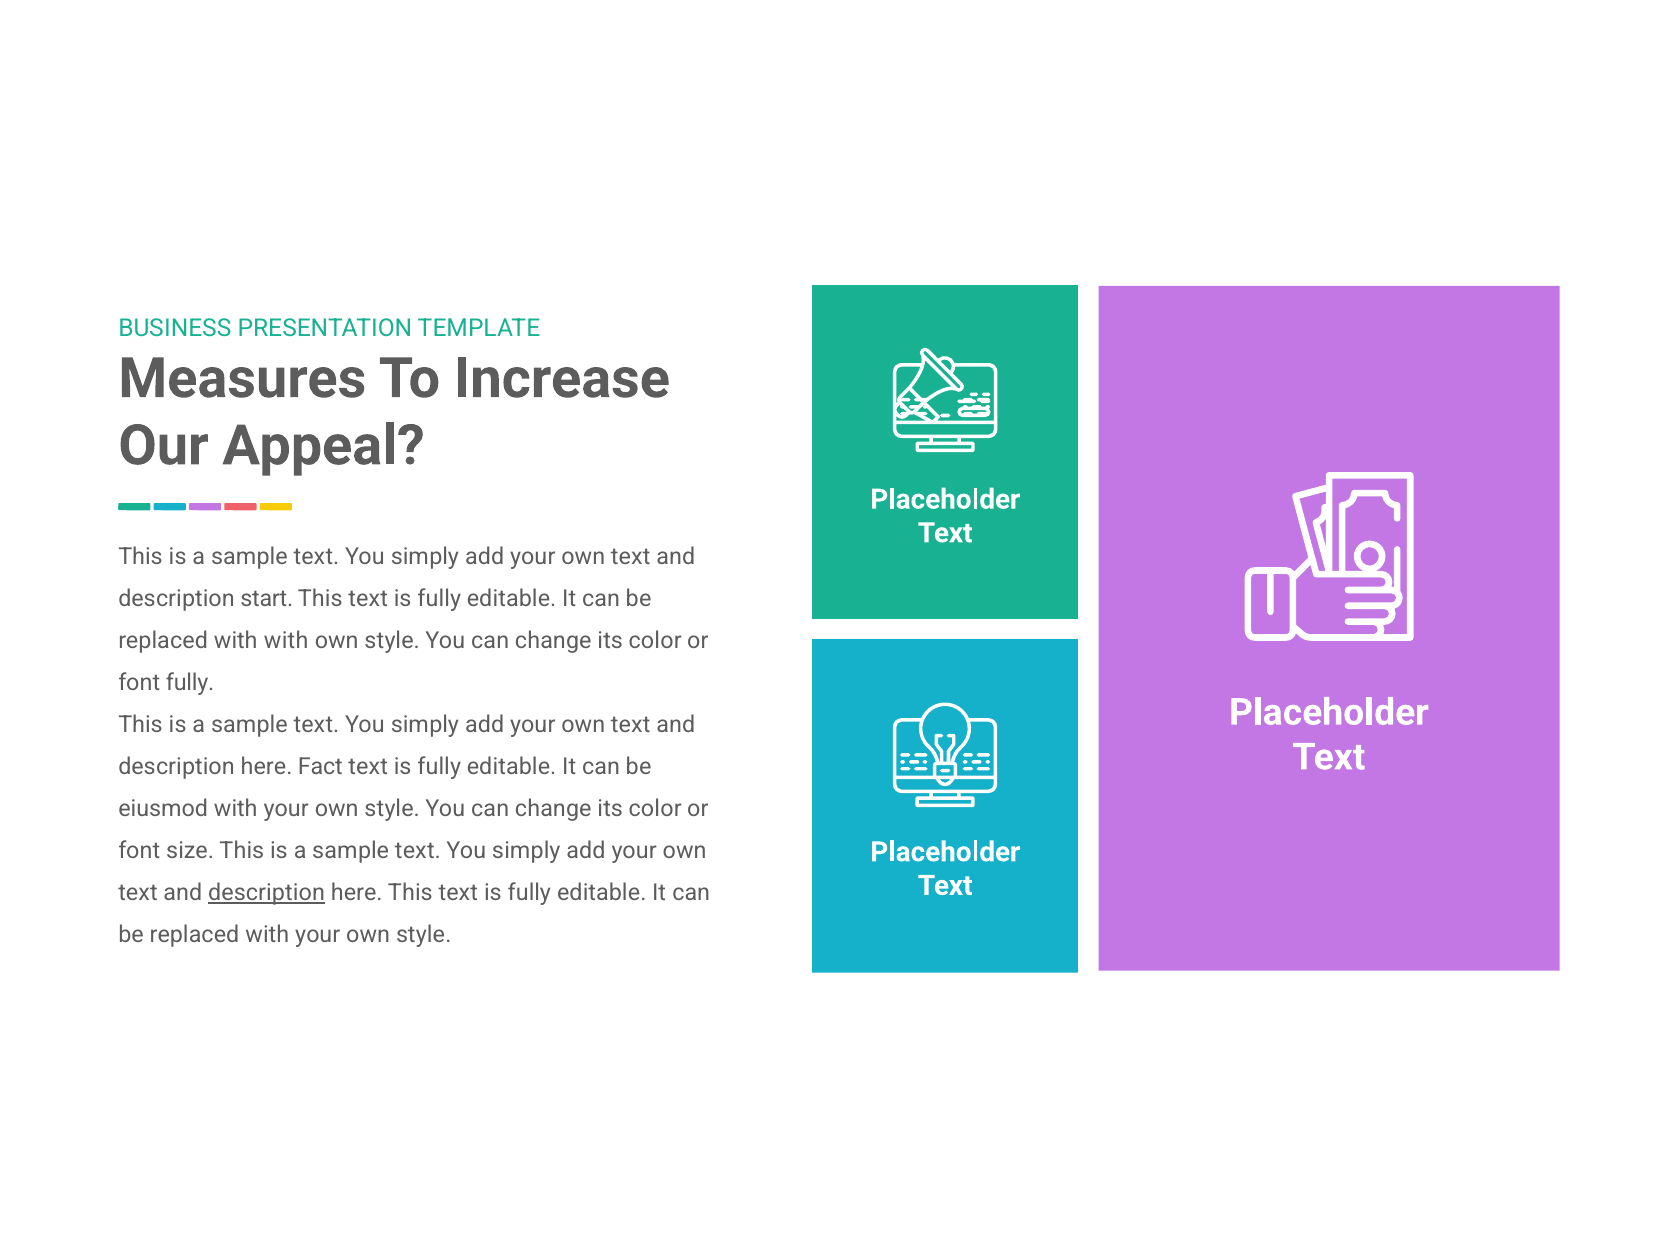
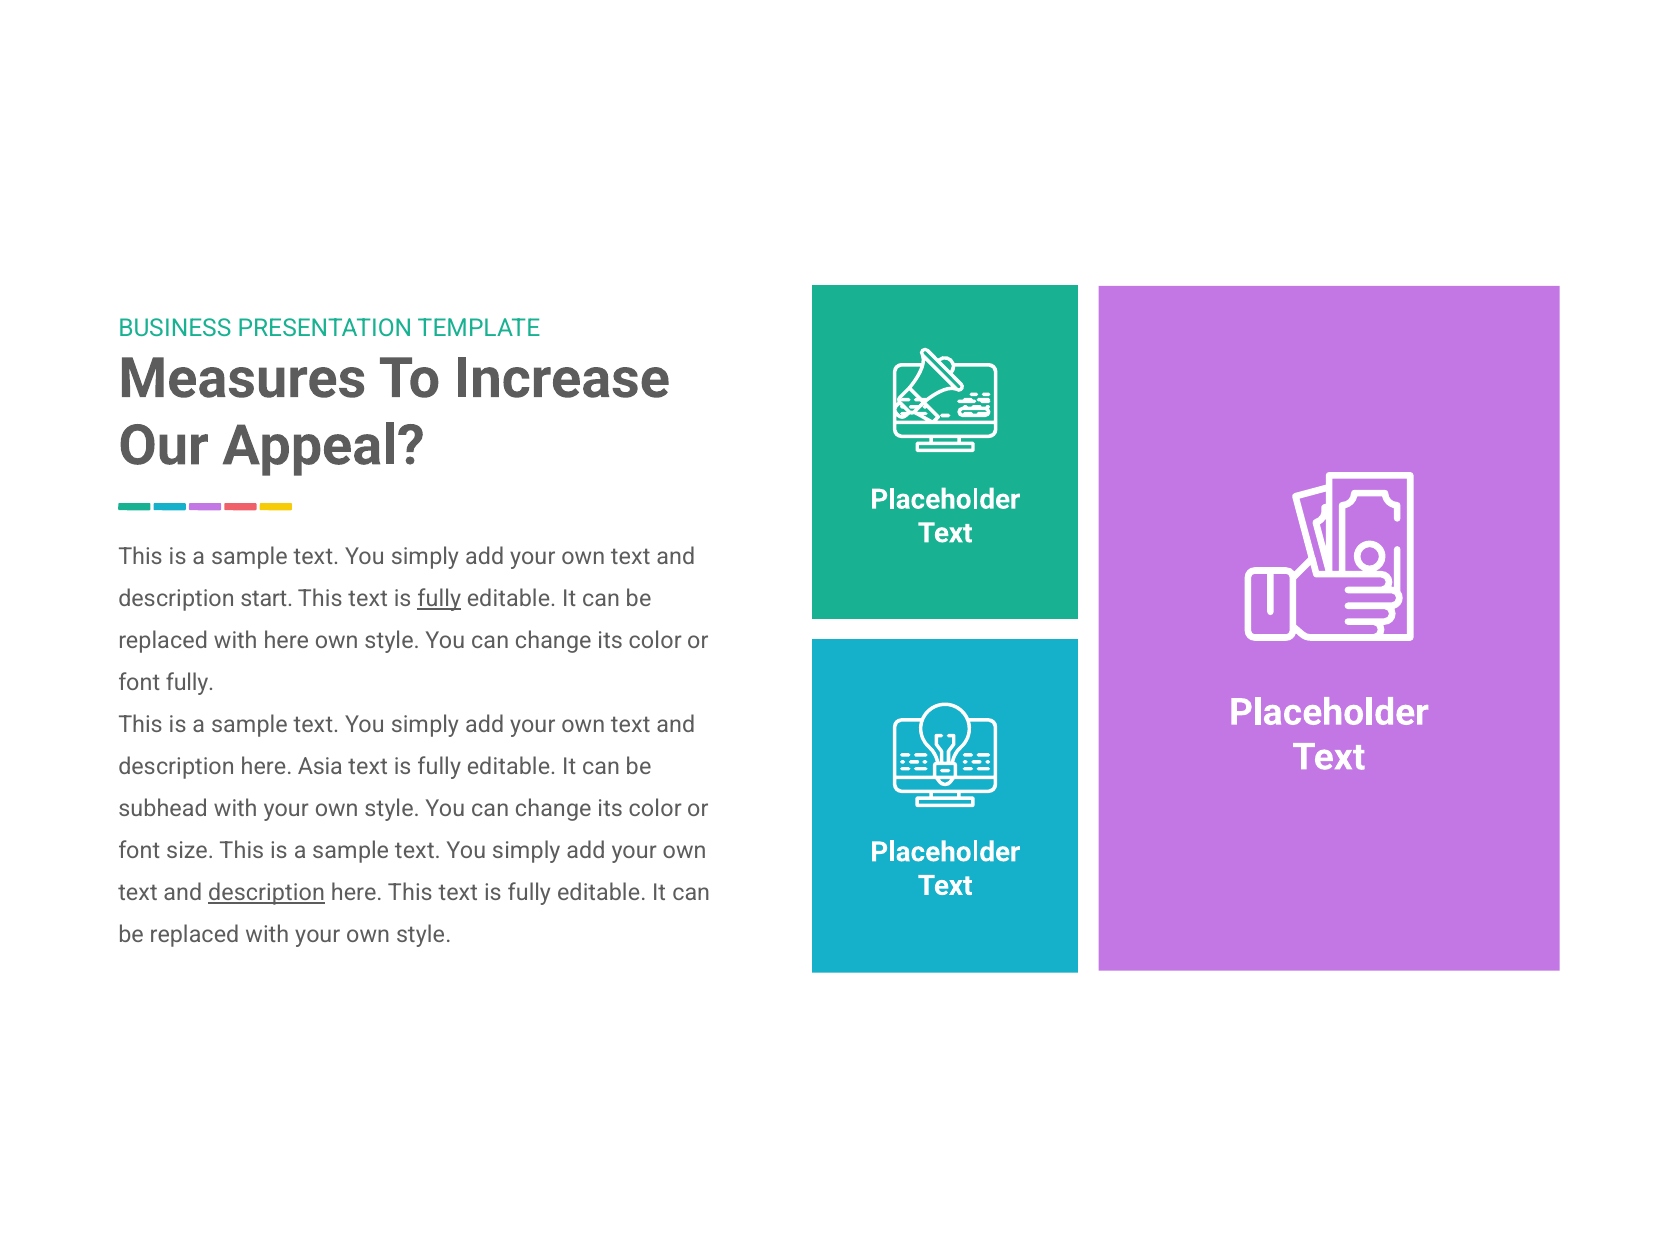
fully at (439, 599) underline: none -> present
with with: with -> here
Fact: Fact -> Asia
eiusmod: eiusmod -> subhead
